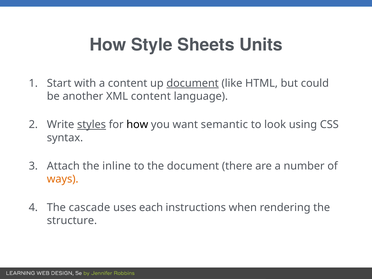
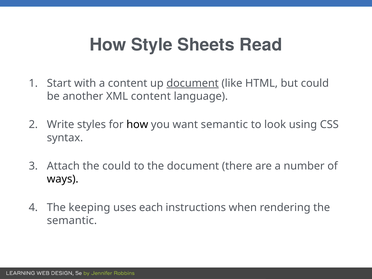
Units: Units -> Read
styles underline: present -> none
the inline: inline -> could
ways colour: orange -> black
cascade: cascade -> keeping
structure at (72, 221): structure -> semantic
